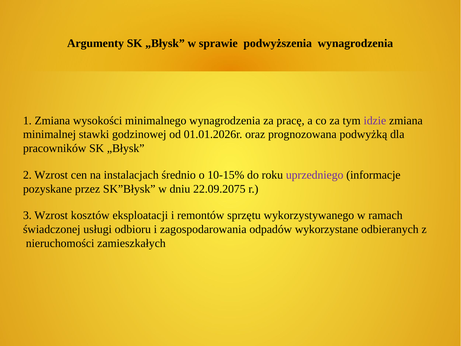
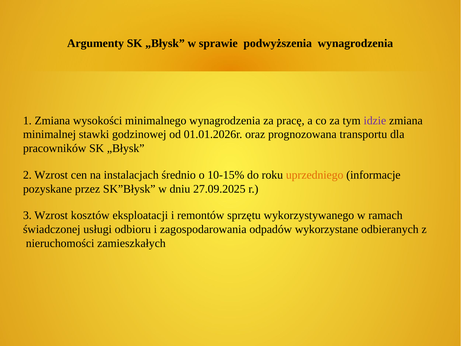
podwyżką: podwyżką -> transportu
uprzedniego colour: purple -> orange
22.09.2075: 22.09.2075 -> 27.09.2025
